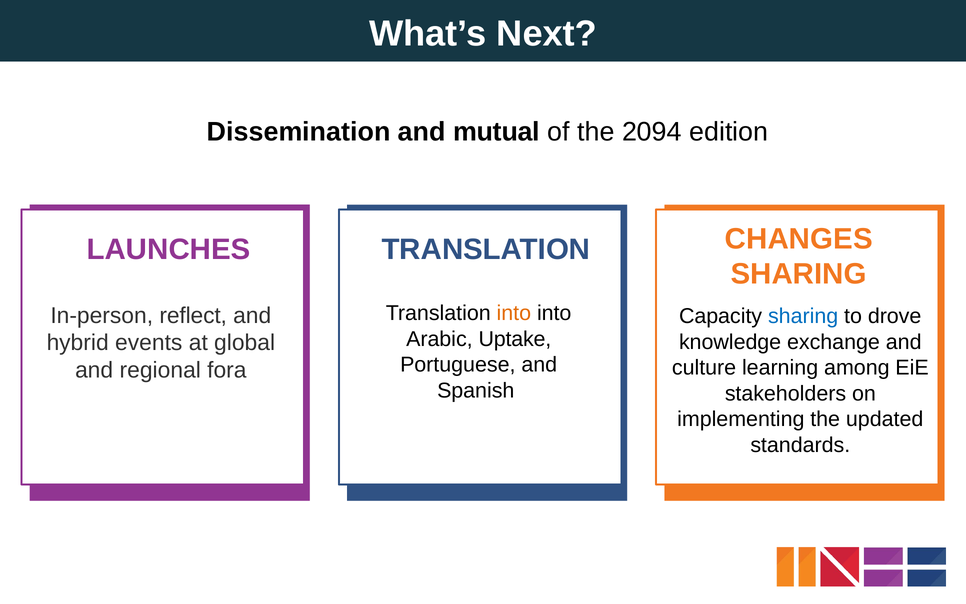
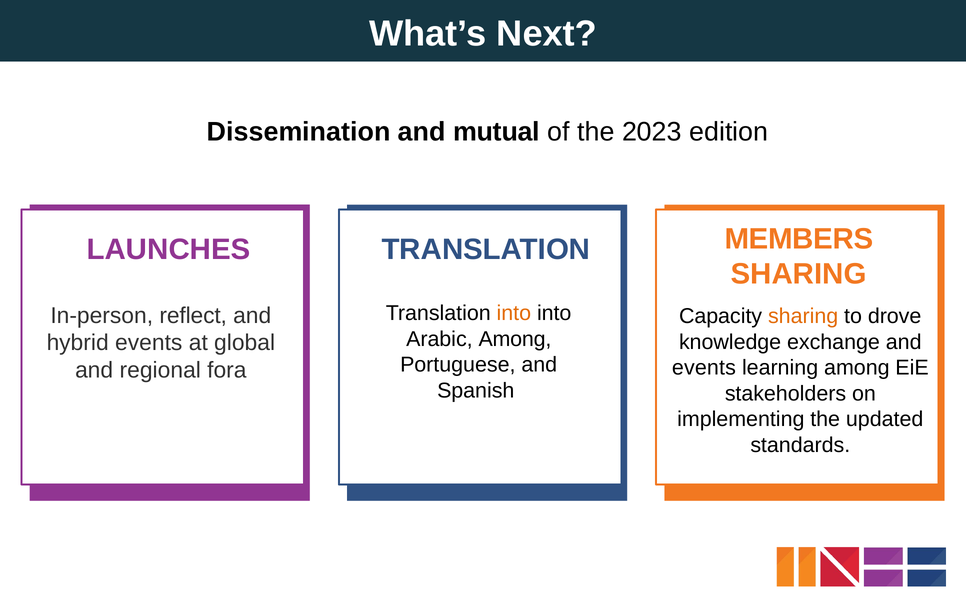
2094: 2094 -> 2023
CHANGES: CHANGES -> MEMBERS
sharing at (803, 316) colour: blue -> orange
Arabic Uptake: Uptake -> Among
culture at (704, 368): culture -> events
